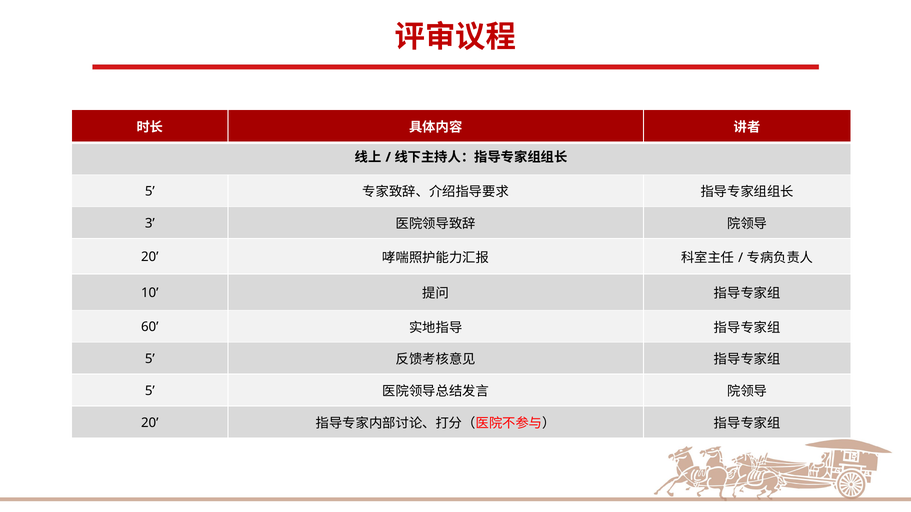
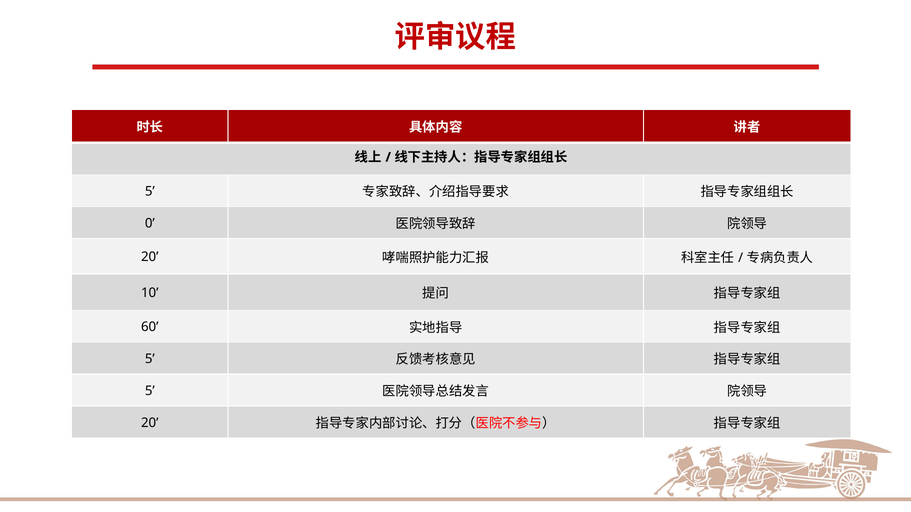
3: 3 -> 0
